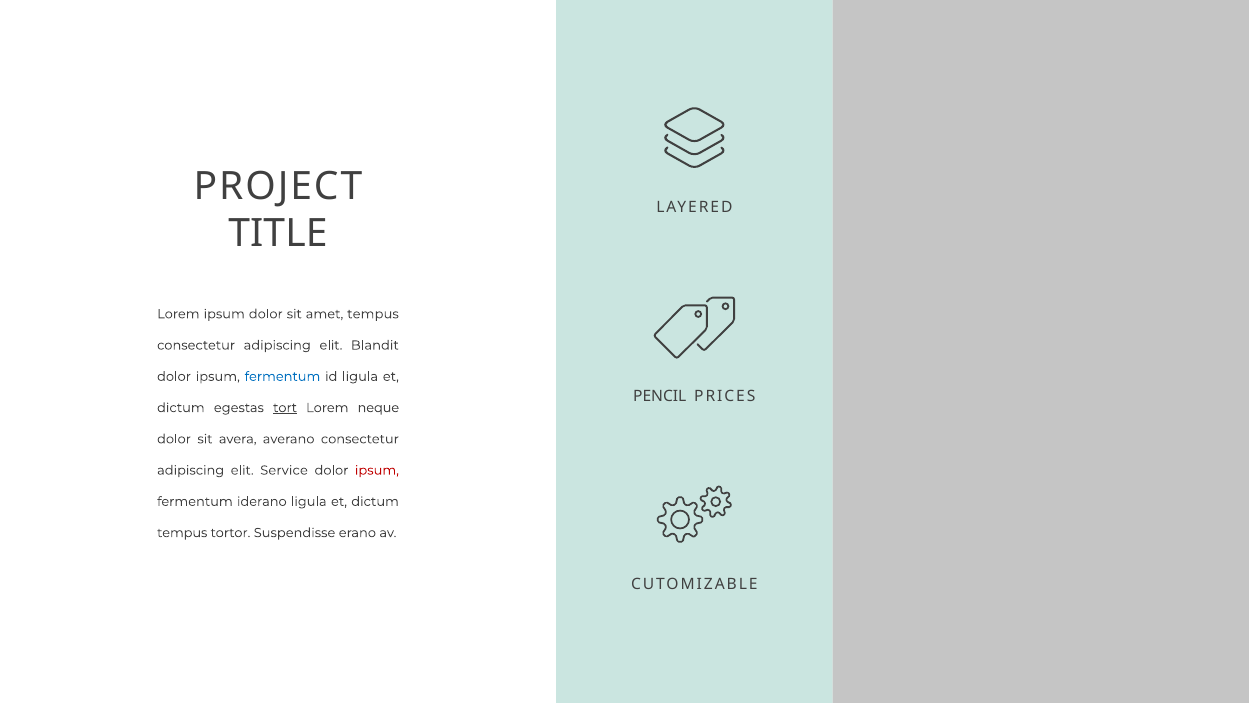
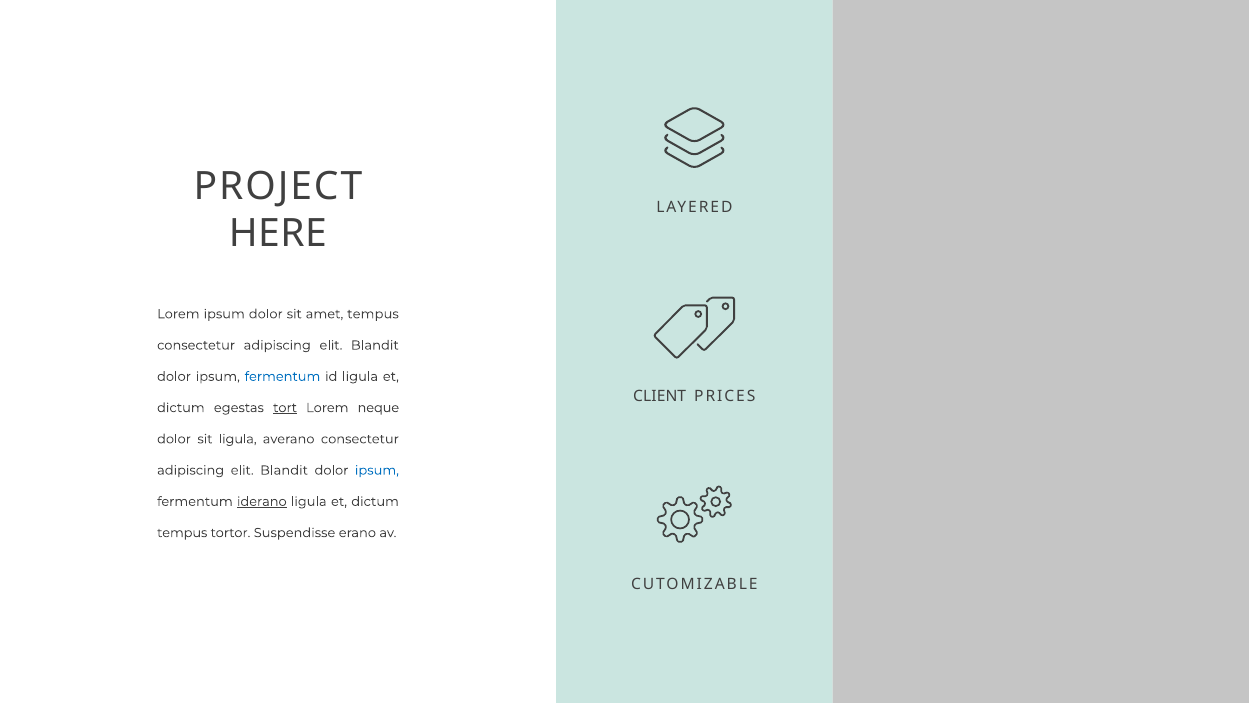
TITLE: TITLE -> HERE
PENCIL: PENCIL -> CLIENT
sit avera: avera -> ligula
Service at (284, 470): Service -> Blandit
ipsum at (377, 470) colour: red -> blue
iderano underline: none -> present
